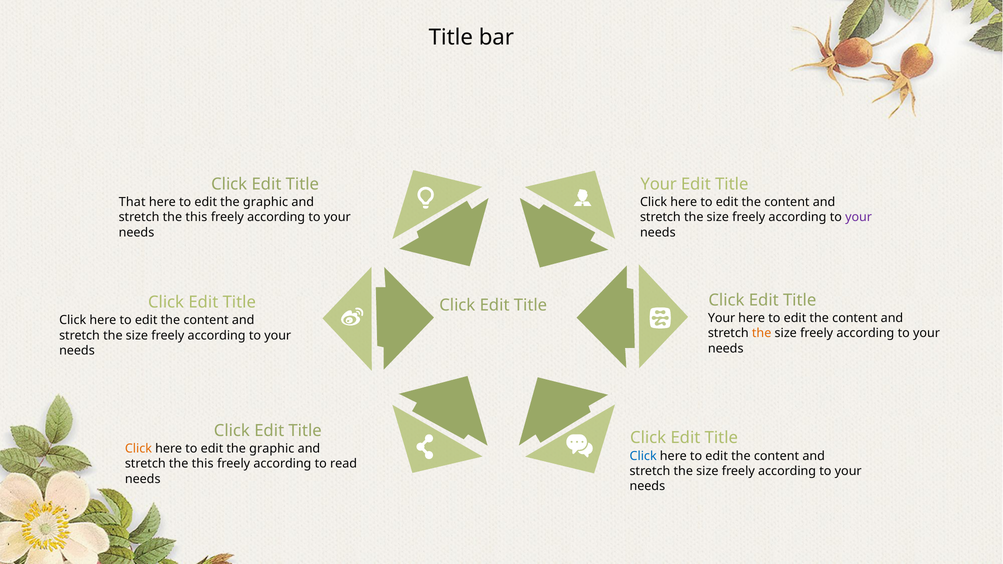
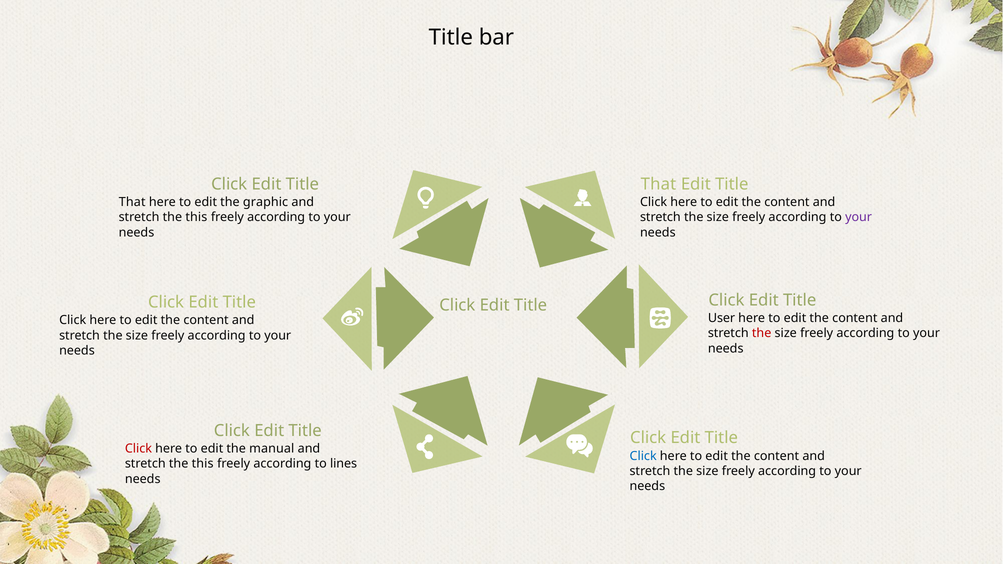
Your at (659, 184): Your -> That
Your at (722, 318): Your -> User
the at (762, 333) colour: orange -> red
Click at (138, 449) colour: orange -> red
graphic at (272, 449): graphic -> manual
read: read -> lines
